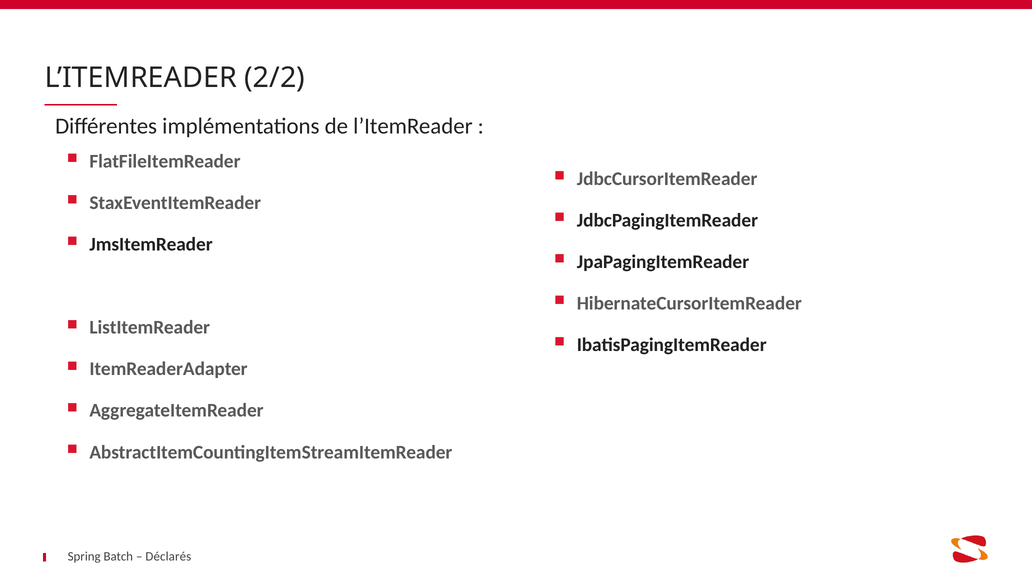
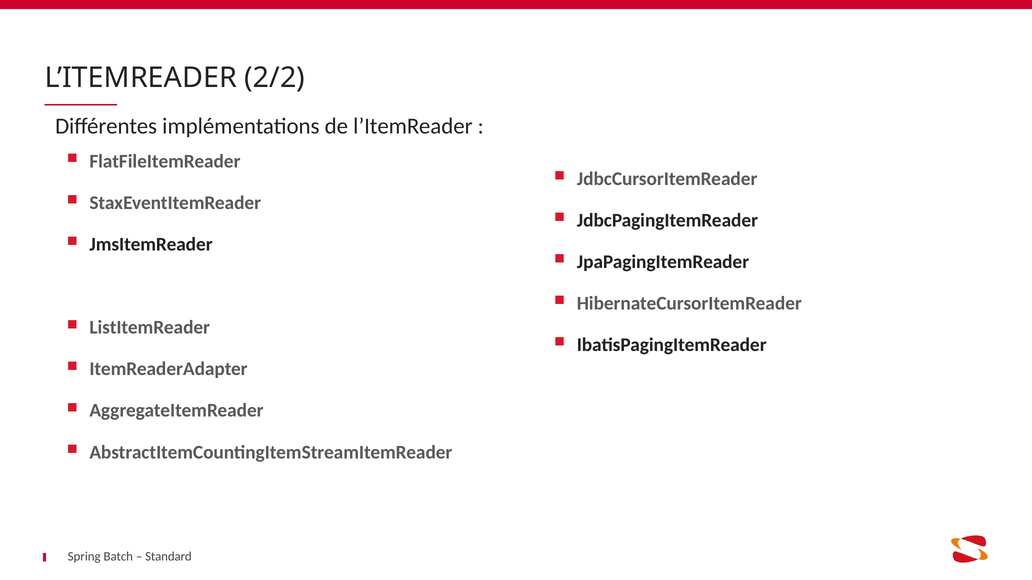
Déclarés: Déclarés -> Standard
